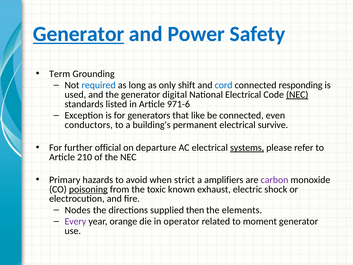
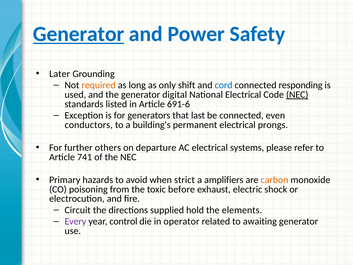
Term: Term -> Later
required colour: blue -> orange
971-6: 971-6 -> 691-6
like: like -> last
survive: survive -> prongs
official: official -> others
systems underline: present -> none
210: 210 -> 741
carbon colour: purple -> orange
poisoning underline: present -> none
known: known -> before
Nodes: Nodes -> Circuit
then: then -> hold
orange: orange -> control
moment: moment -> awaiting
